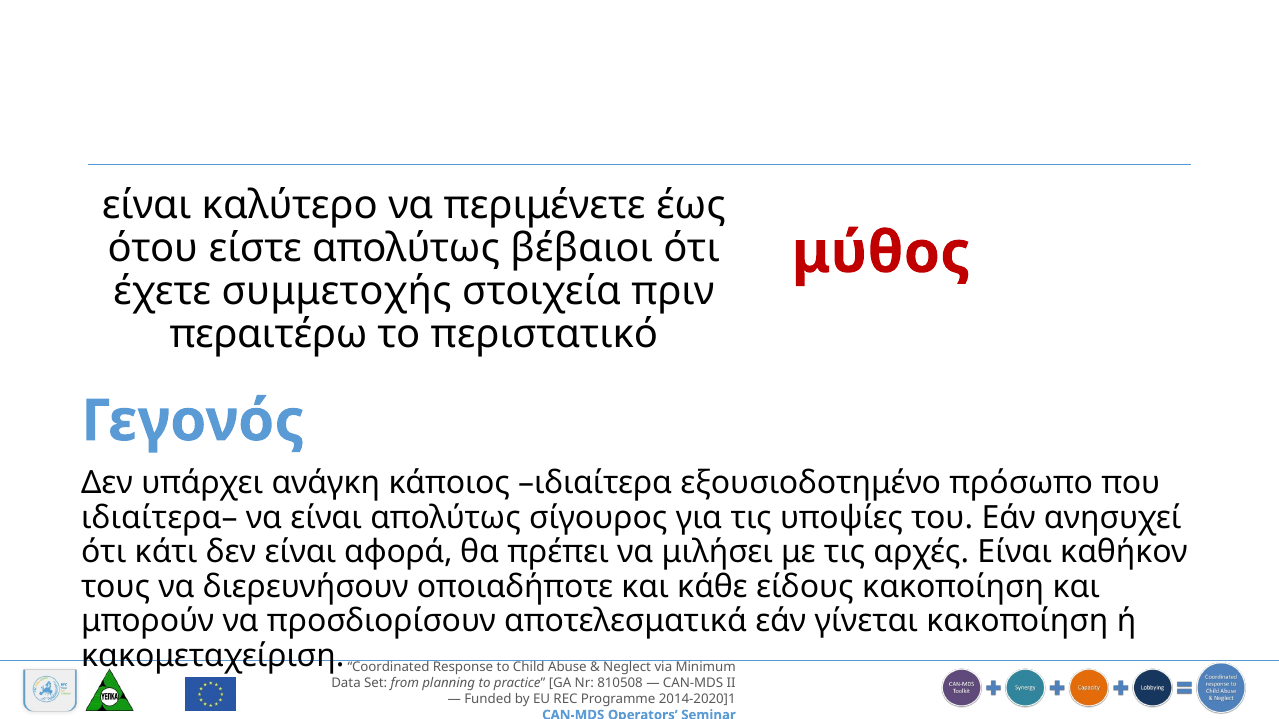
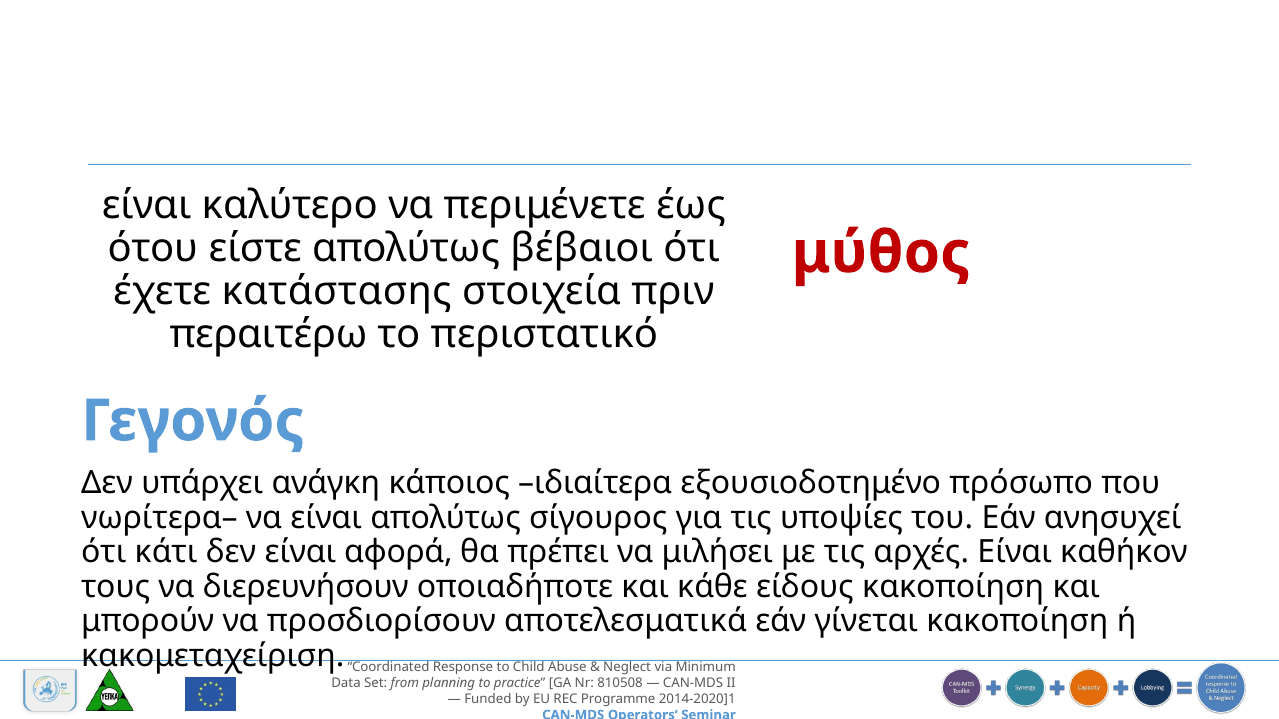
συμμετοχής: συμμετοχής -> κατάστασης
ιδιαίτερα–: ιδιαίτερα– -> νωρίτερα–
